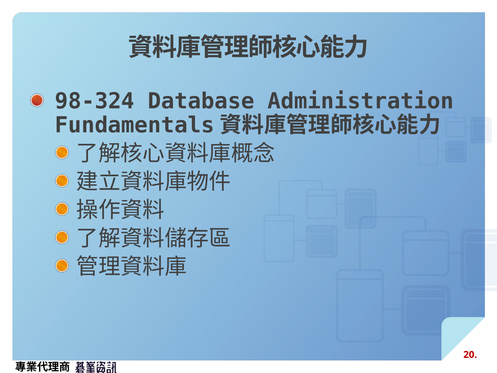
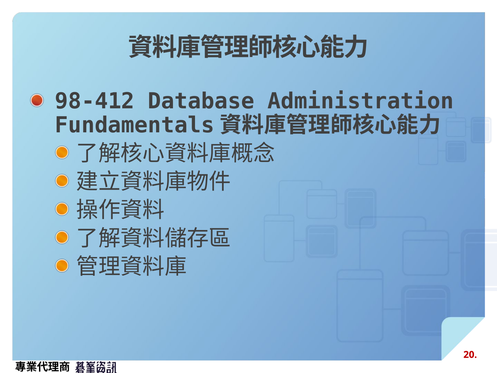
98-324: 98-324 -> 98-412
